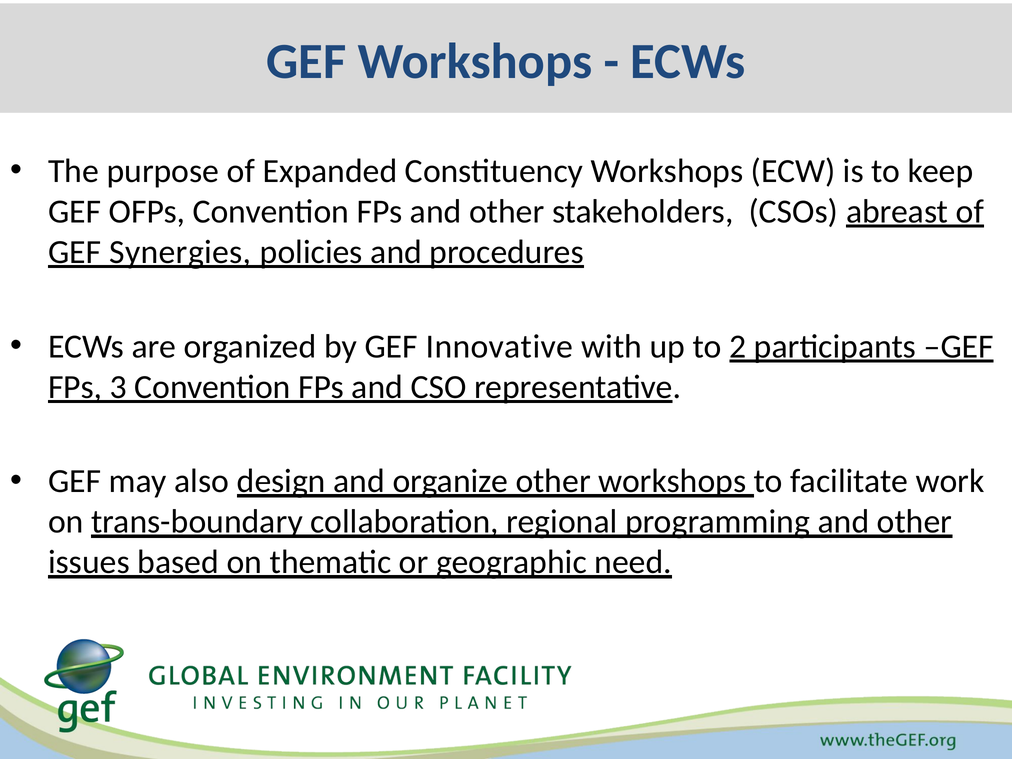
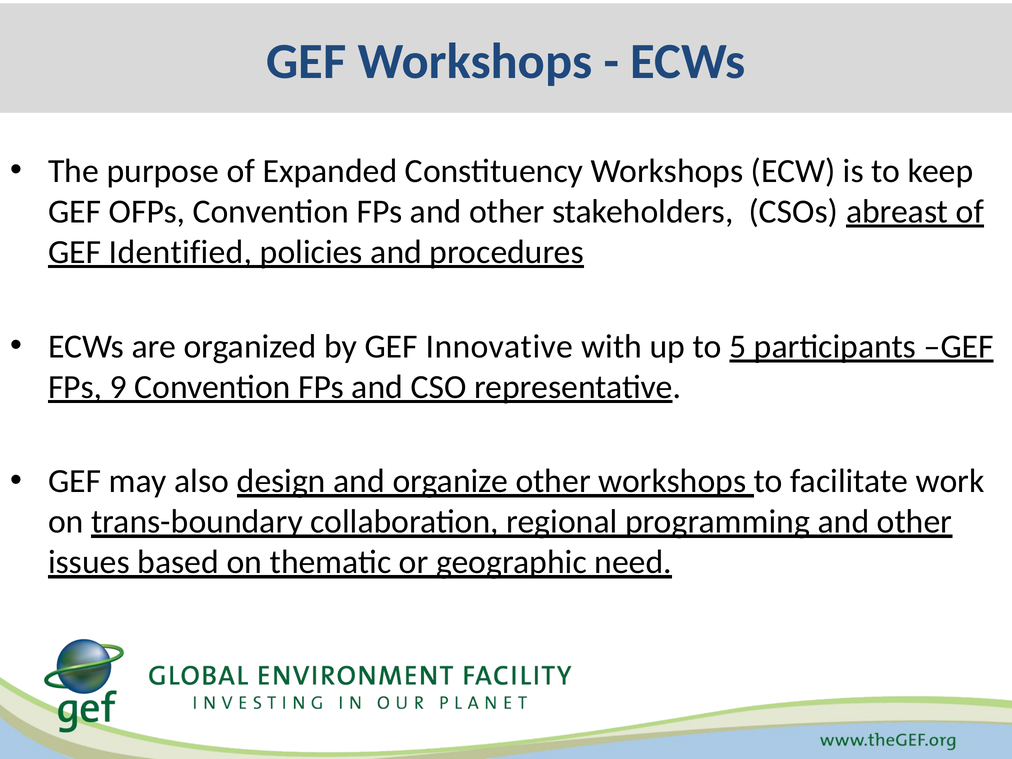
Synergies: Synergies -> Identified
2: 2 -> 5
3: 3 -> 9
